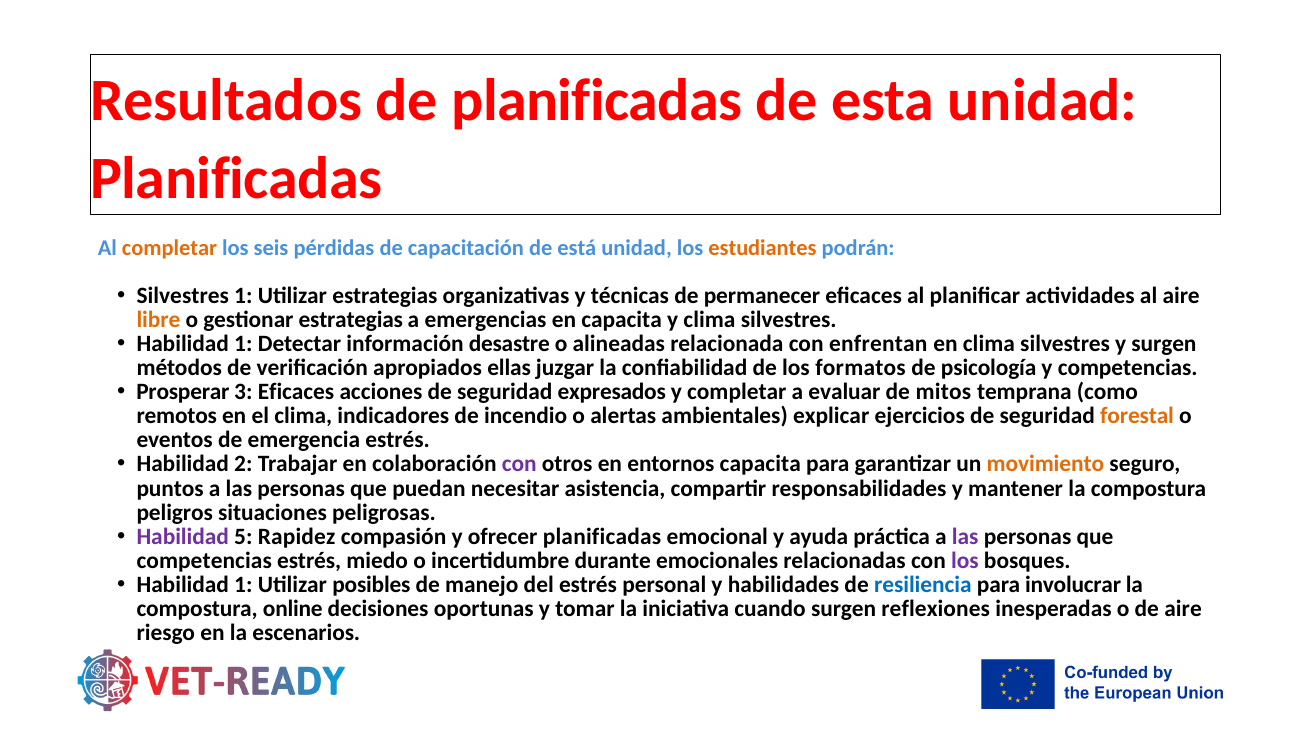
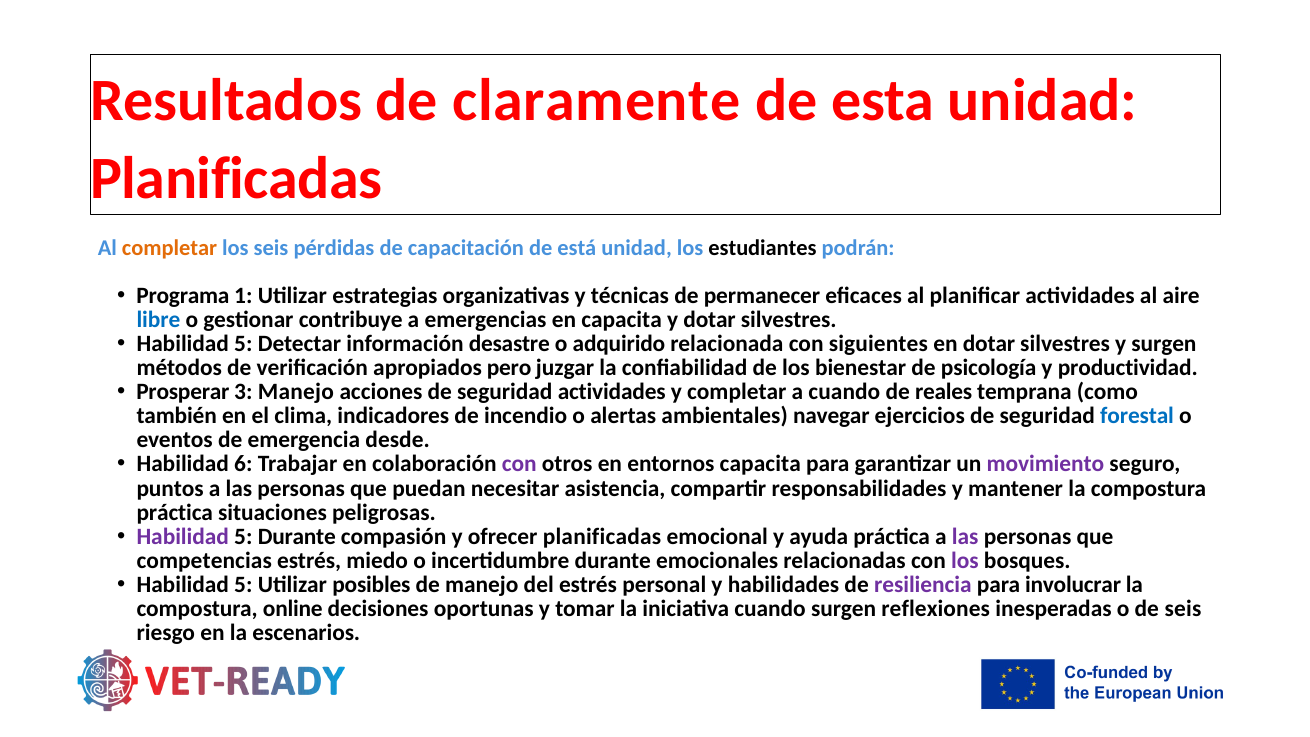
de planificadas: planificadas -> claramente
estudiantes colour: orange -> black
Silvestres at (183, 296): Silvestres -> Programa
libre colour: orange -> blue
gestionar estrategias: estrategias -> contribuye
y clima: clima -> dotar
1 at (243, 344): 1 -> 5
alineadas: alineadas -> adquirido
enfrentan: enfrentan -> siguientes
en clima: clima -> dotar
ellas: ellas -> pero
formatos: formatos -> bienestar
y competencias: competencias -> productividad
3 Eficaces: Eficaces -> Manejo
seguridad expresados: expresados -> actividades
a evaluar: evaluar -> cuando
mitos: mitos -> reales
remotos: remotos -> también
explicar: explicar -> navegar
forestal colour: orange -> blue
emergencia estrés: estrés -> desde
2: 2 -> 6
movimiento colour: orange -> purple
peligros at (175, 512): peligros -> práctica
5 Rapidez: Rapidez -> Durante
1 at (243, 585): 1 -> 5
resiliencia colour: blue -> purple
de aire: aire -> seis
